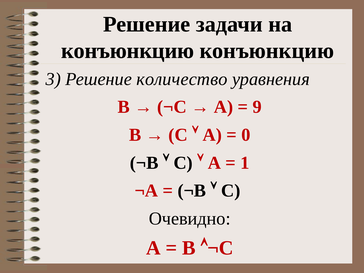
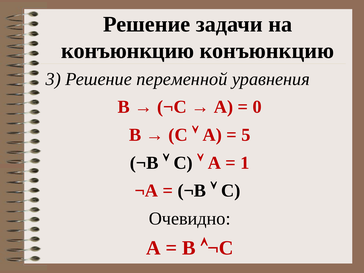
количество: количество -> переменной
9: 9 -> 0
0: 0 -> 5
